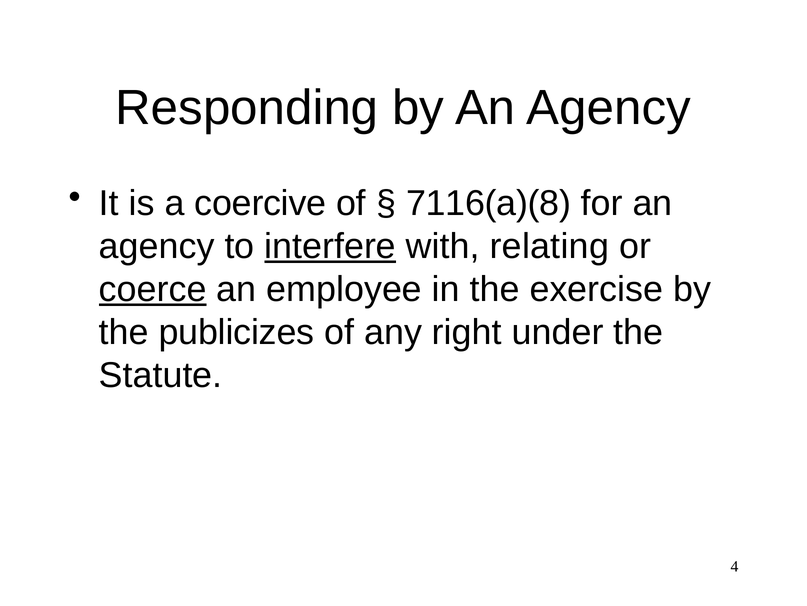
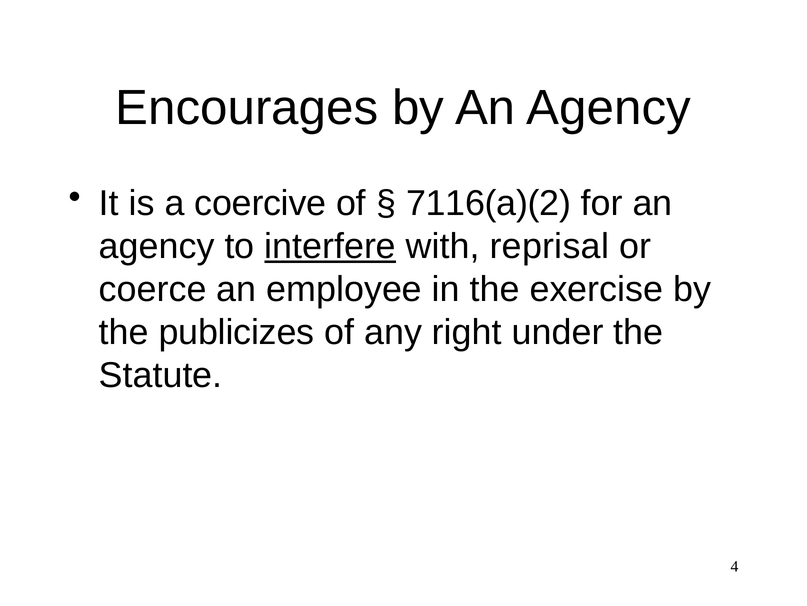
Responding: Responding -> Encourages
7116(a)(8: 7116(a)(8 -> 7116(a)(2
relating: relating -> reprisal
coerce underline: present -> none
